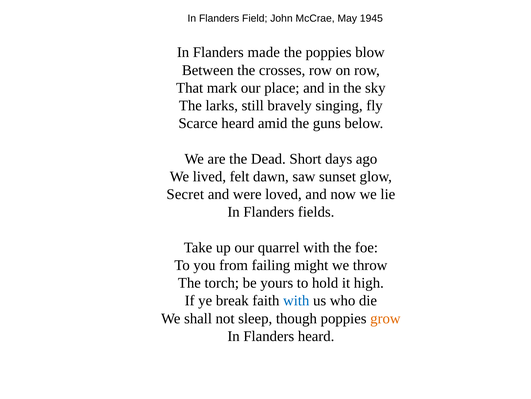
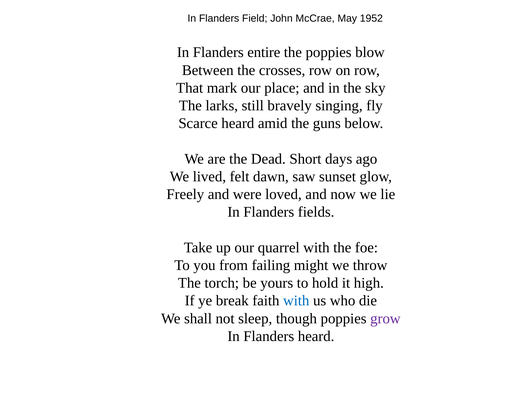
1945: 1945 -> 1952
made: made -> entire
Secret: Secret -> Freely
grow colour: orange -> purple
